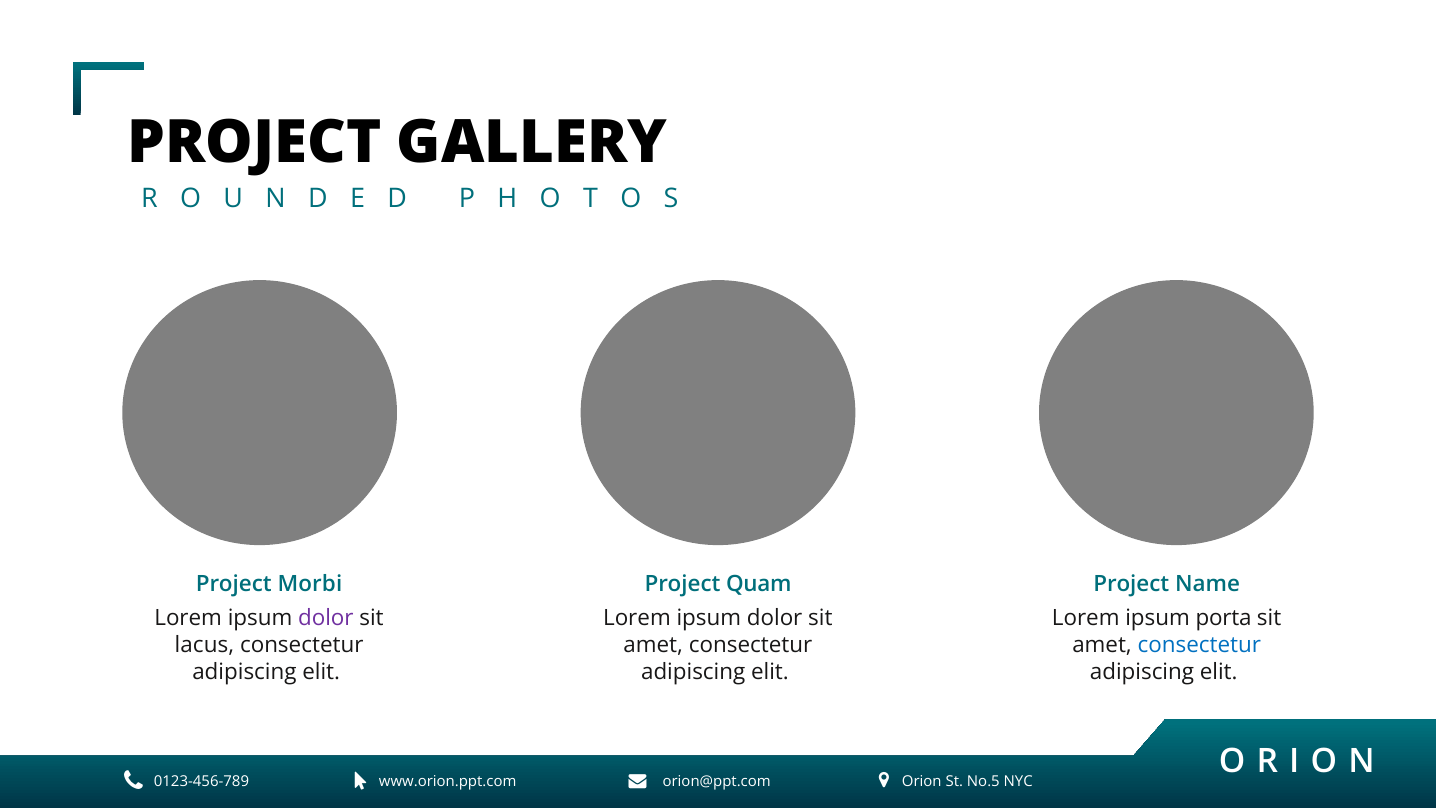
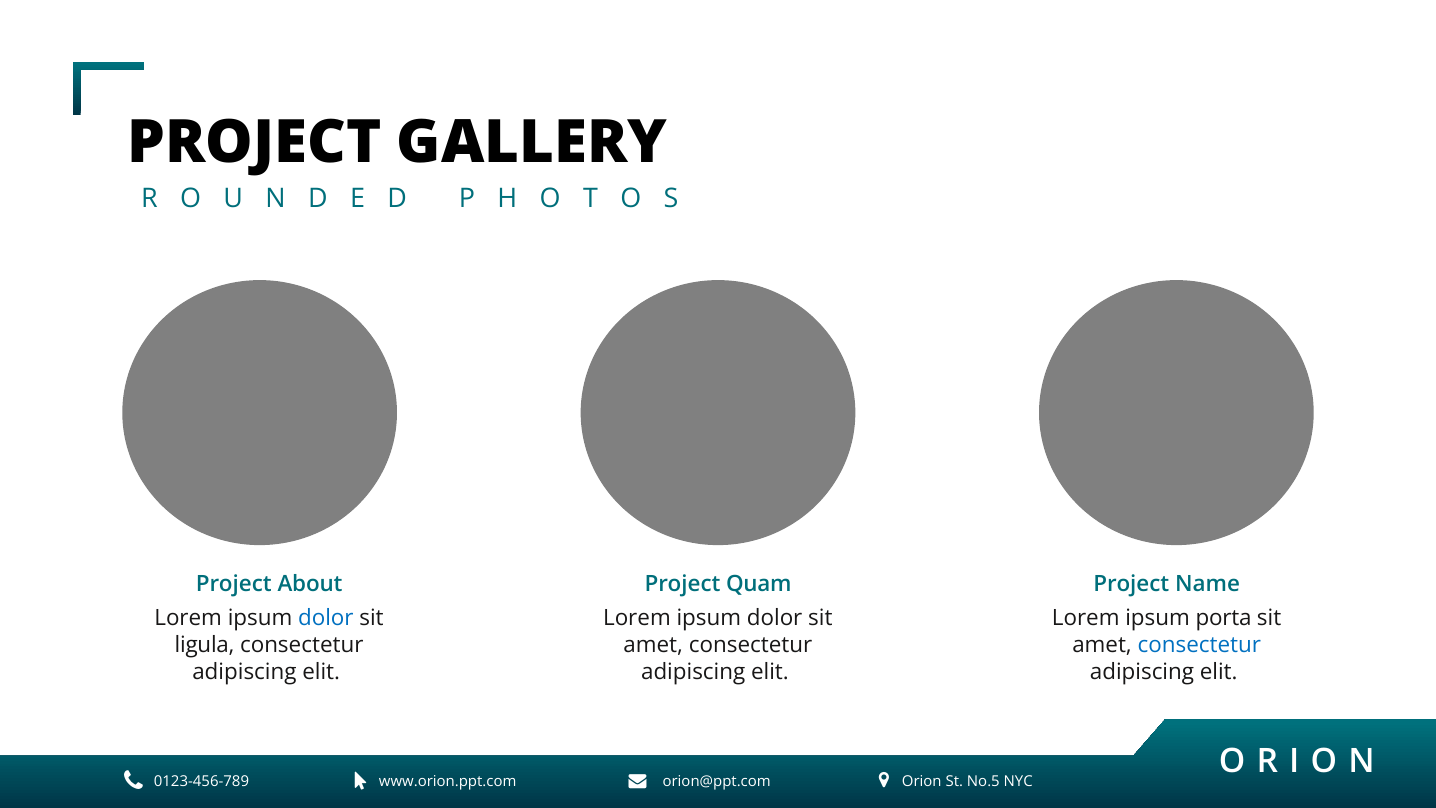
Morbi: Morbi -> About
dolor at (326, 618) colour: purple -> blue
lacus: lacus -> ligula
